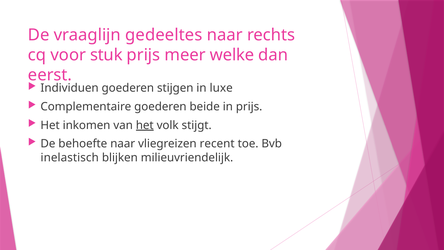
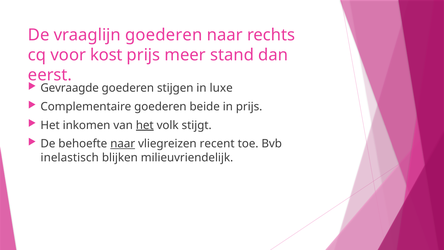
vraaglijn gedeeltes: gedeeltes -> goederen
stuk: stuk -> kost
welke: welke -> stand
Individuen: Individuen -> Gevraagde
naar at (123, 144) underline: none -> present
